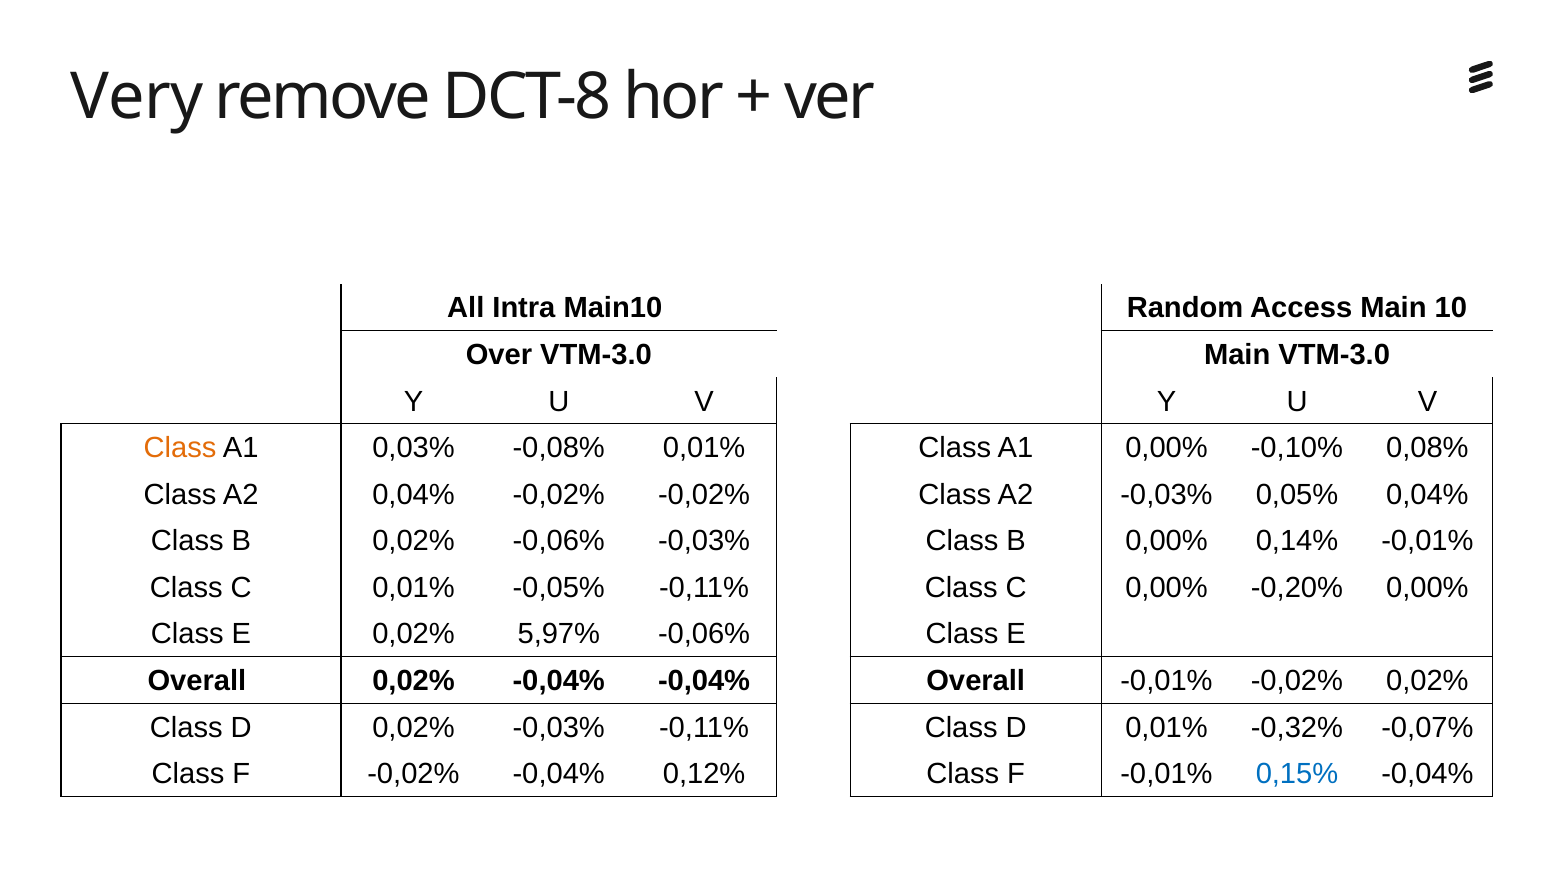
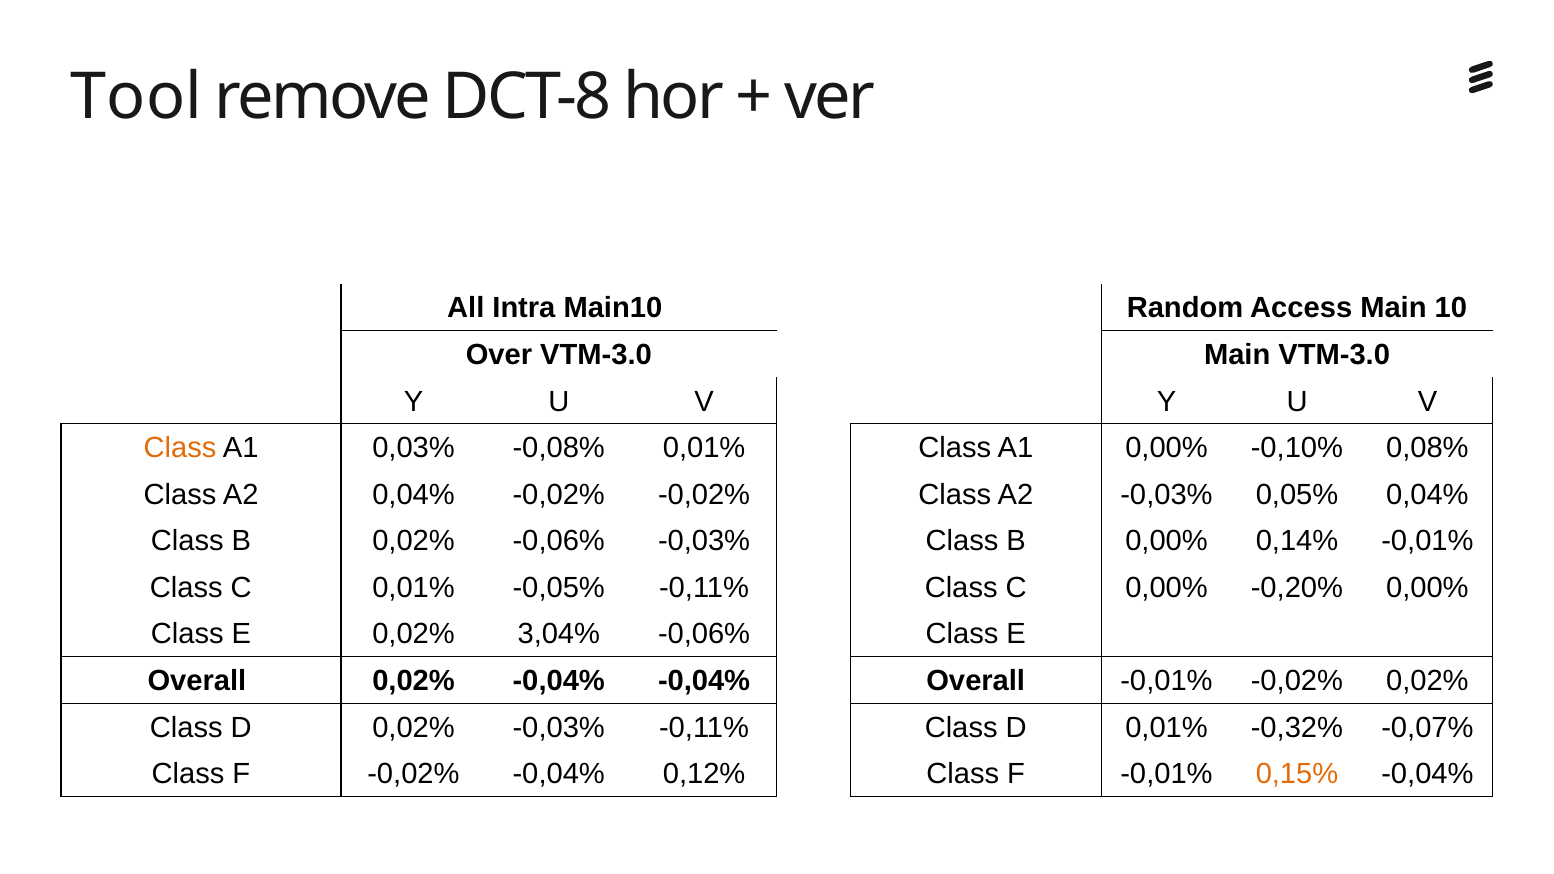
Very: Very -> Tool
5,97%: 5,97% -> 3,04%
0,15% colour: blue -> orange
